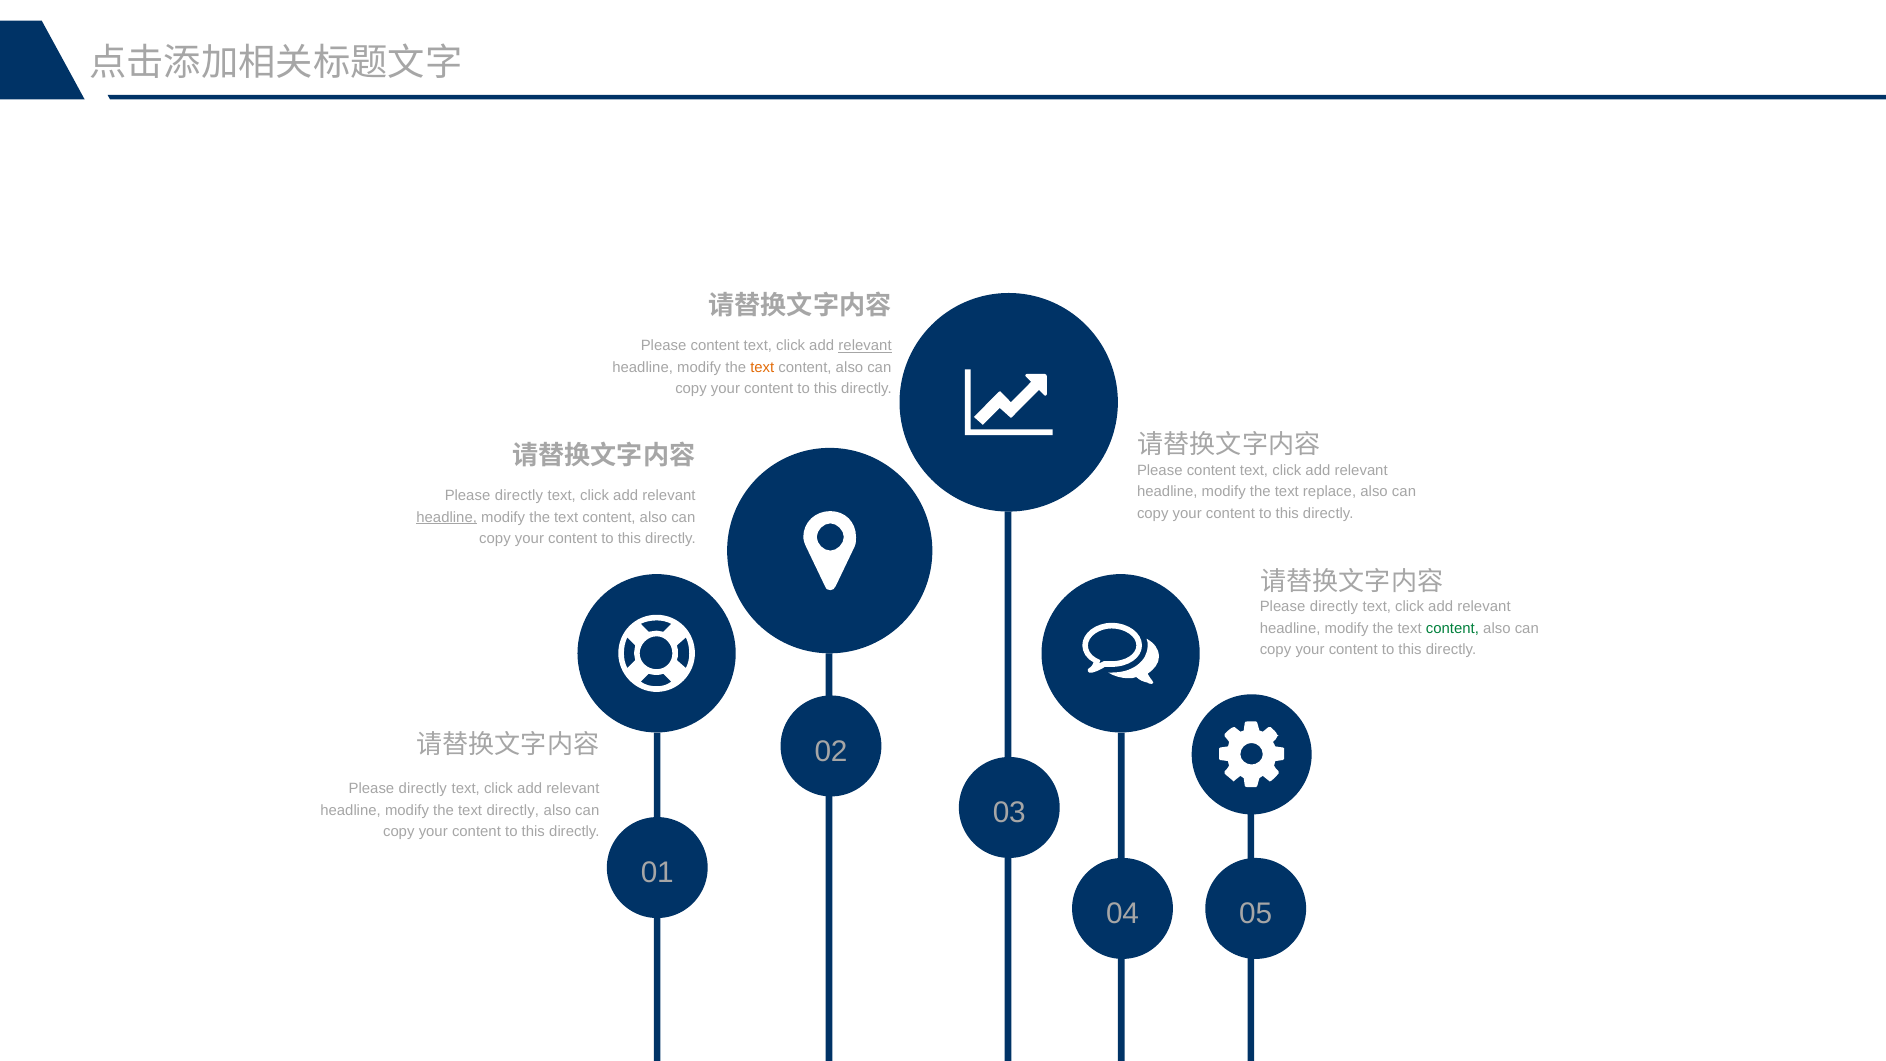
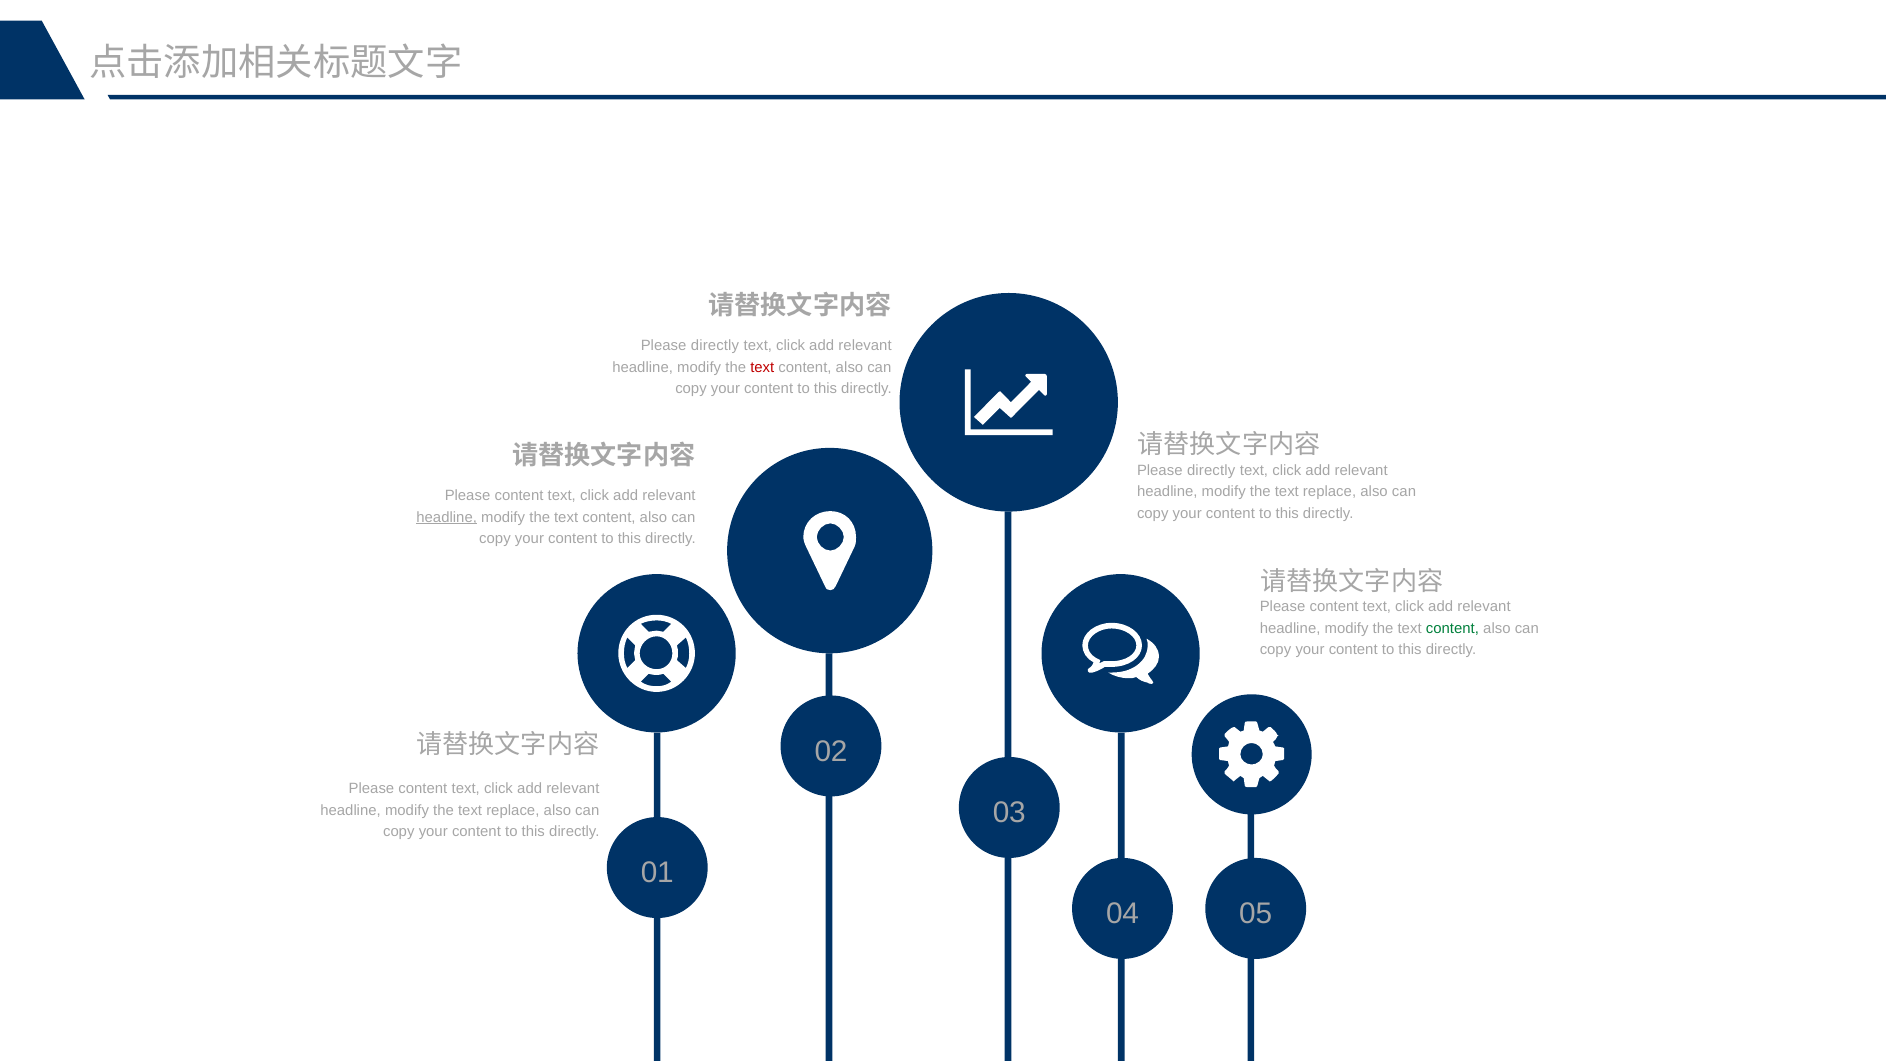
content at (715, 346): content -> directly
relevant at (865, 346) underline: present -> none
text at (762, 367) colour: orange -> red
content at (1211, 470): content -> directly
directly at (519, 496): directly -> content
directly at (1334, 607): directly -> content
directly at (423, 789): directly -> content
directly at (513, 810): directly -> replace
